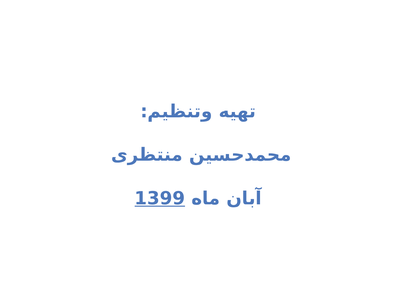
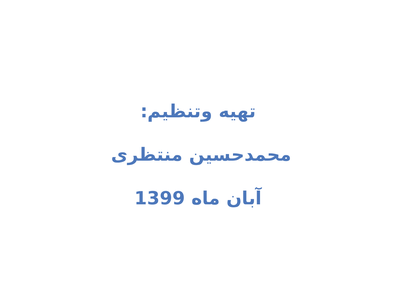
1399 underline: present -> none
